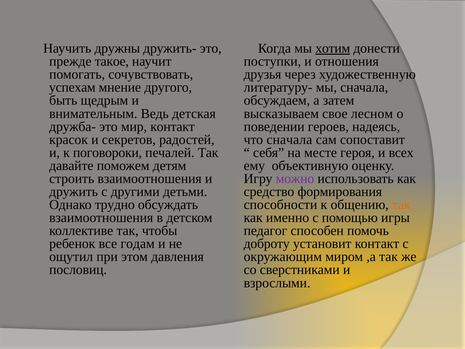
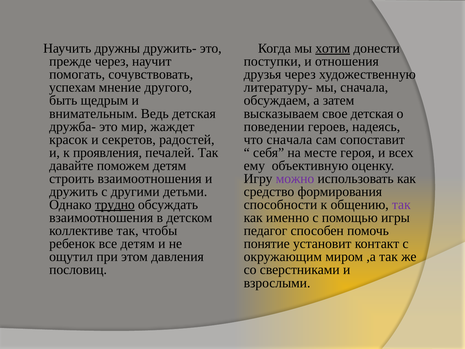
прежде такое: такое -> через
свое лесном: лесном -> детская
мир контакт: контакт -> жаждет
поговороки: поговороки -> проявления
трудно underline: none -> present
так at (401, 205) colour: orange -> purple
все годам: годам -> детям
доброту: доброту -> понятие
